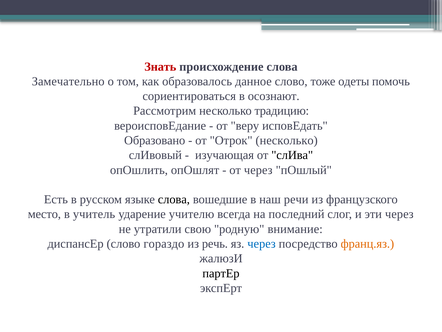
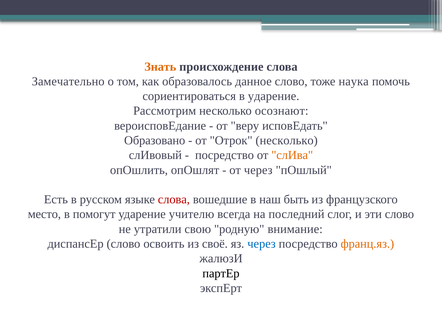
Знать colour: red -> orange
одеты: одеты -> наука
в осознают: осознают -> ударение
традицию: традицию -> осознают
изучающая at (225, 155): изучающая -> посредство
слИва colour: black -> orange
слова at (174, 199) colour: black -> red
речи: речи -> быть
учитель: учитель -> помогут
эти через: через -> слово
гораздо: гораздо -> освоить
речь: речь -> своё
